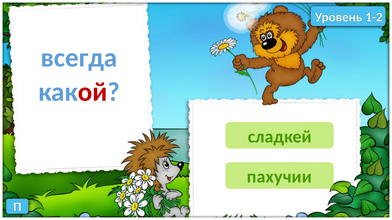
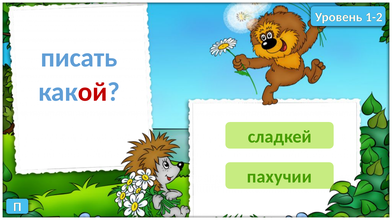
всегда: всегда -> писать
